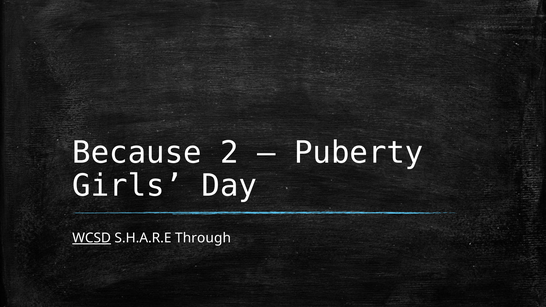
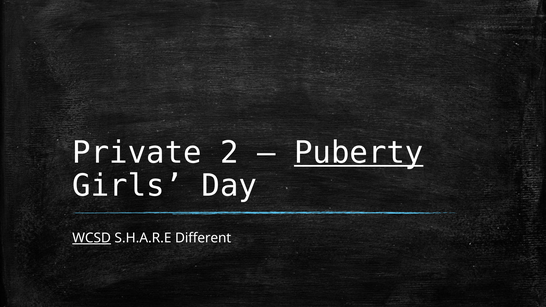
Because: Because -> Private
Puberty underline: none -> present
Through: Through -> Different
